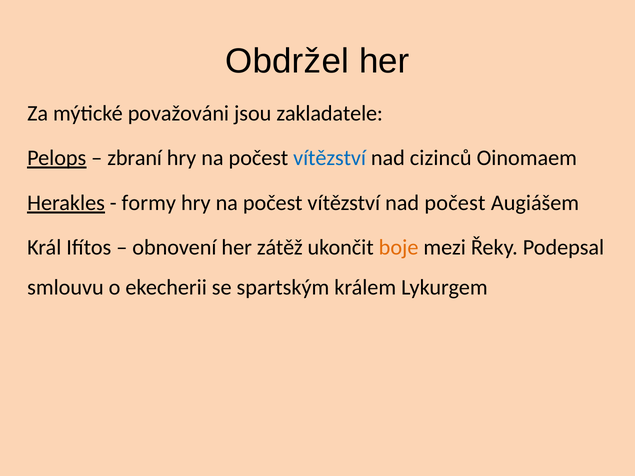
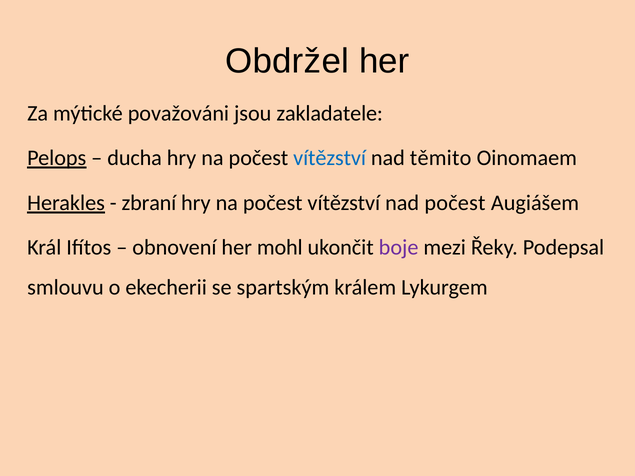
zbraní: zbraní -> ducha
cizinců: cizinců -> těmito
formy: formy -> zbraní
zátěž: zátěž -> mohl
boje colour: orange -> purple
